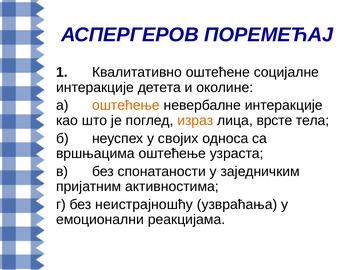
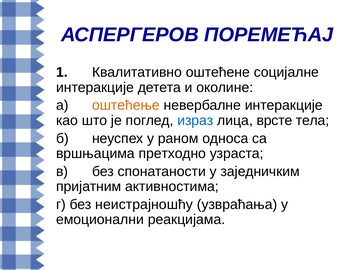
израз colour: orange -> blue
својих: својих -> раном
вршњацима оштећење: оштећење -> претходно
